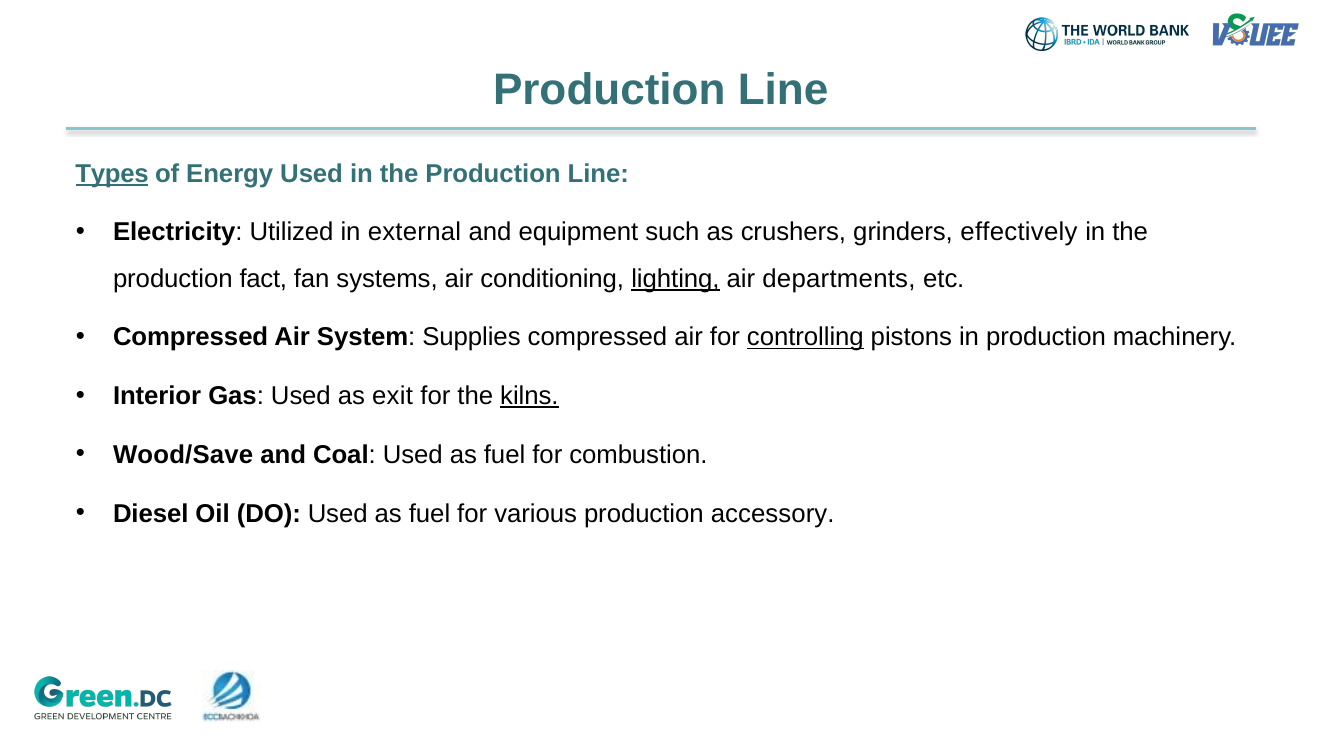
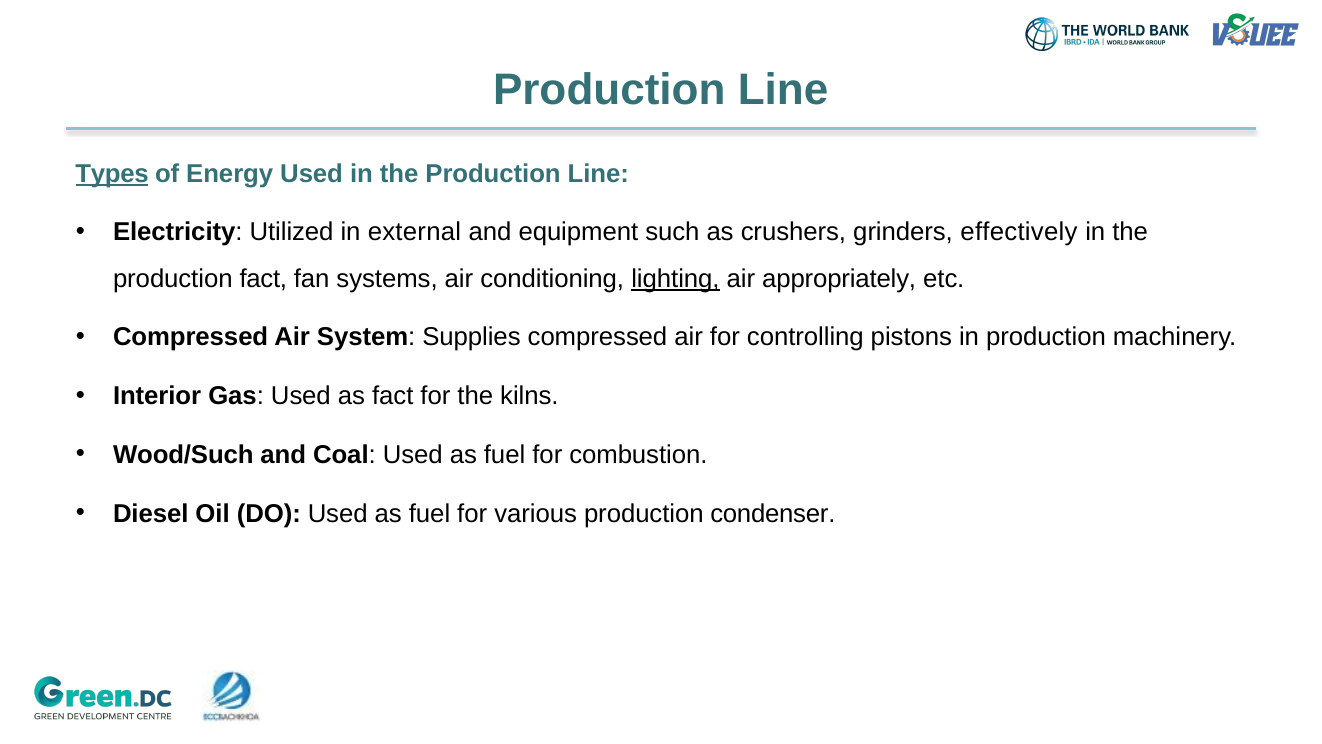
departments: departments -> appropriately
controlling underline: present -> none
as exit: exit -> fact
kilns underline: present -> none
Wood/Save: Wood/Save -> Wood/Such
accessory: accessory -> condenser
